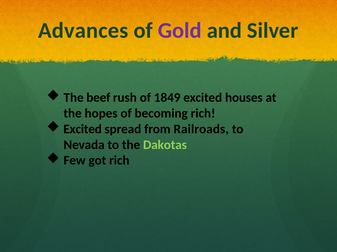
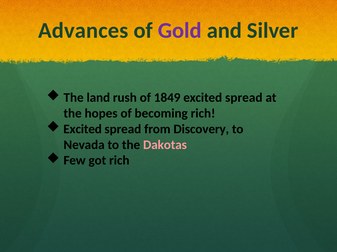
beef: beef -> land
1849 excited houses: houses -> spread
Railroads: Railroads -> Discovery
Dakotas colour: light green -> pink
